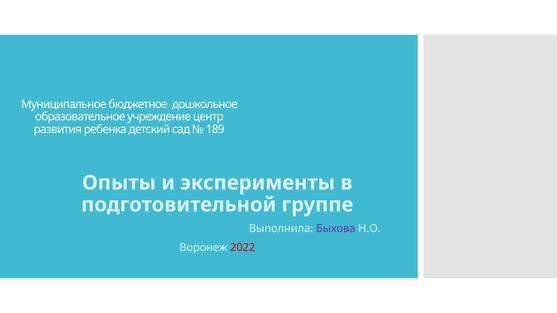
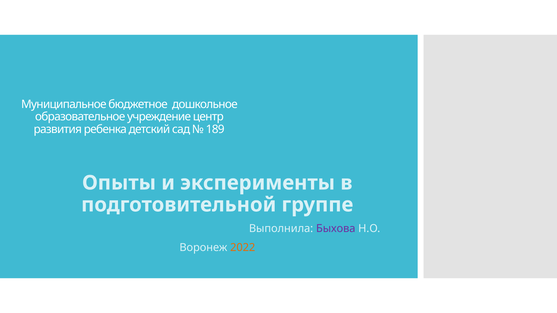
2022 colour: red -> orange
